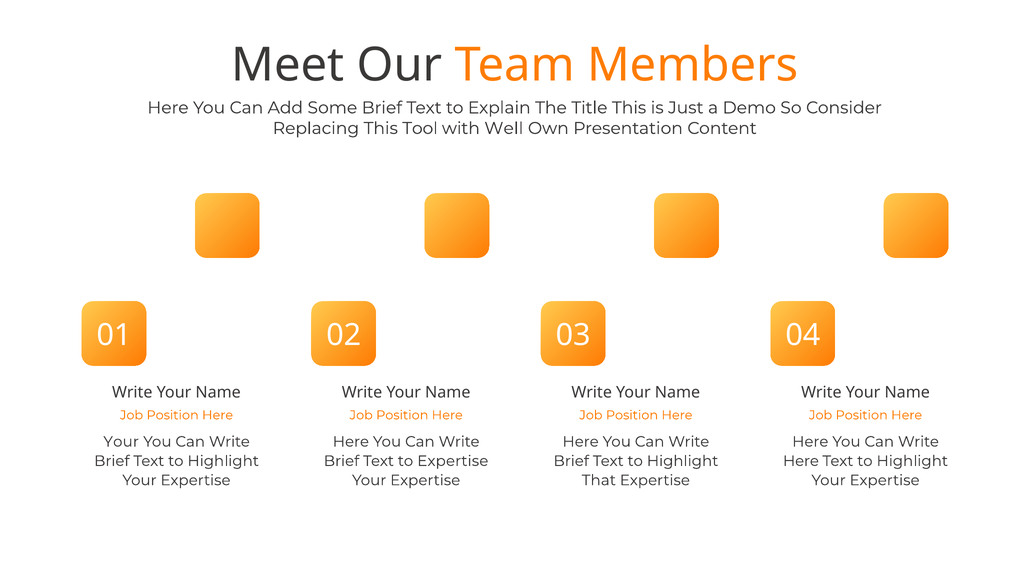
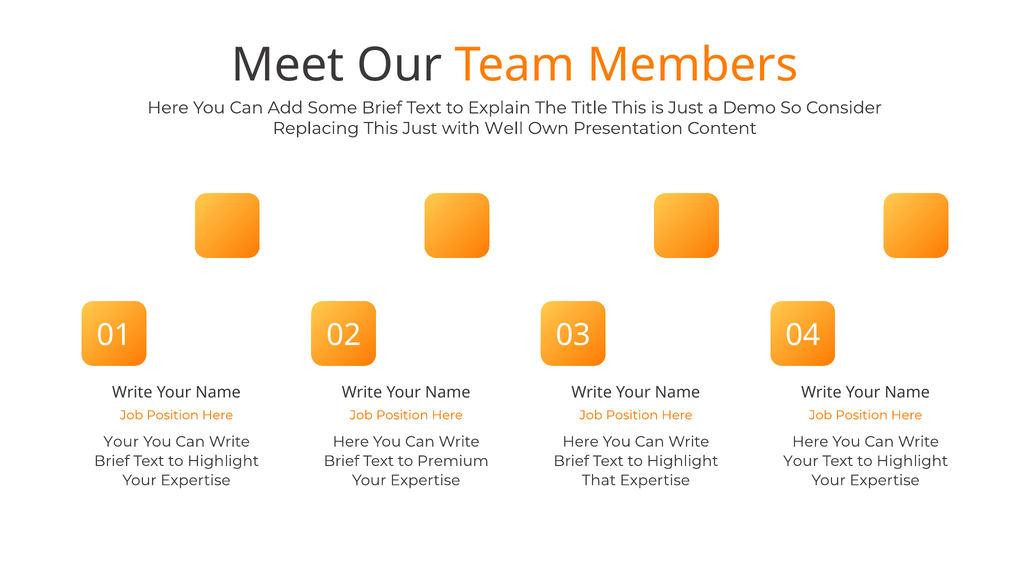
This Tool: Tool -> Just
to Expertise: Expertise -> Premium
Here at (801, 461): Here -> Your
